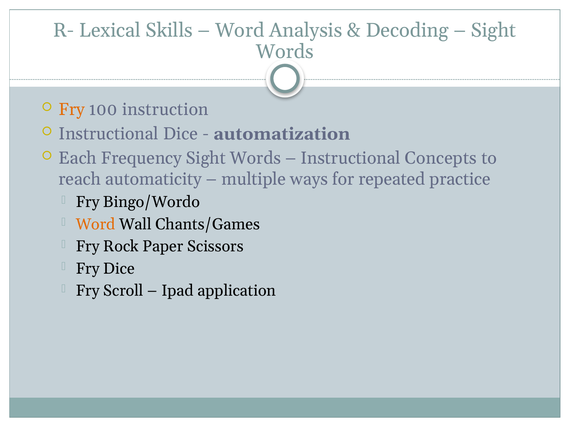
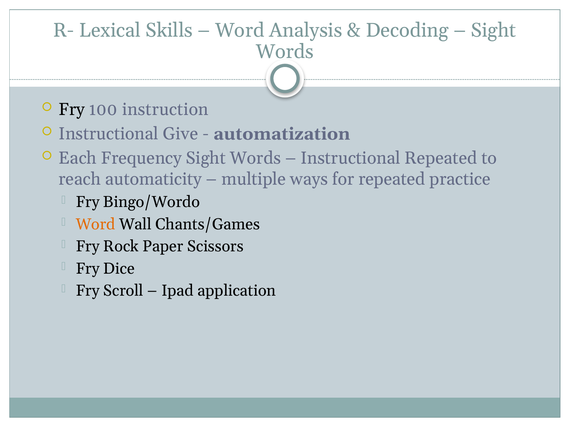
Fry at (72, 110) colour: orange -> black
Instructional Dice: Dice -> Give
Instructional Concepts: Concepts -> Repeated
